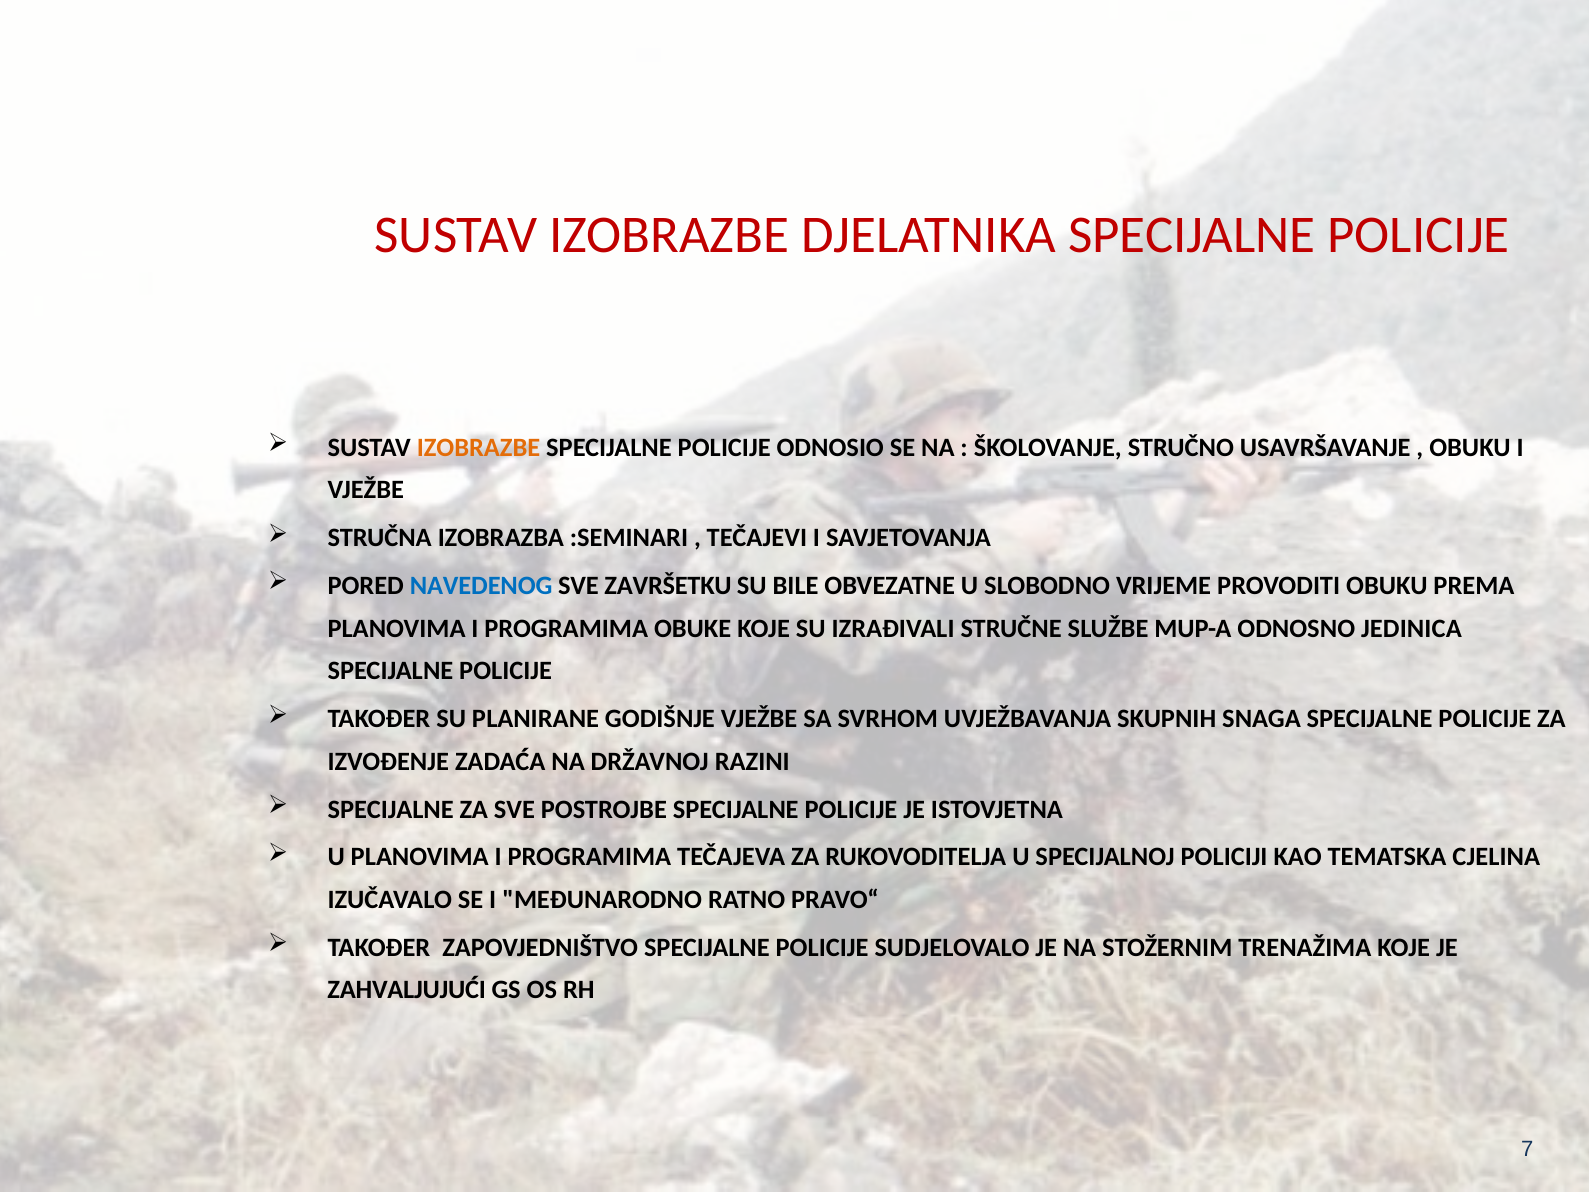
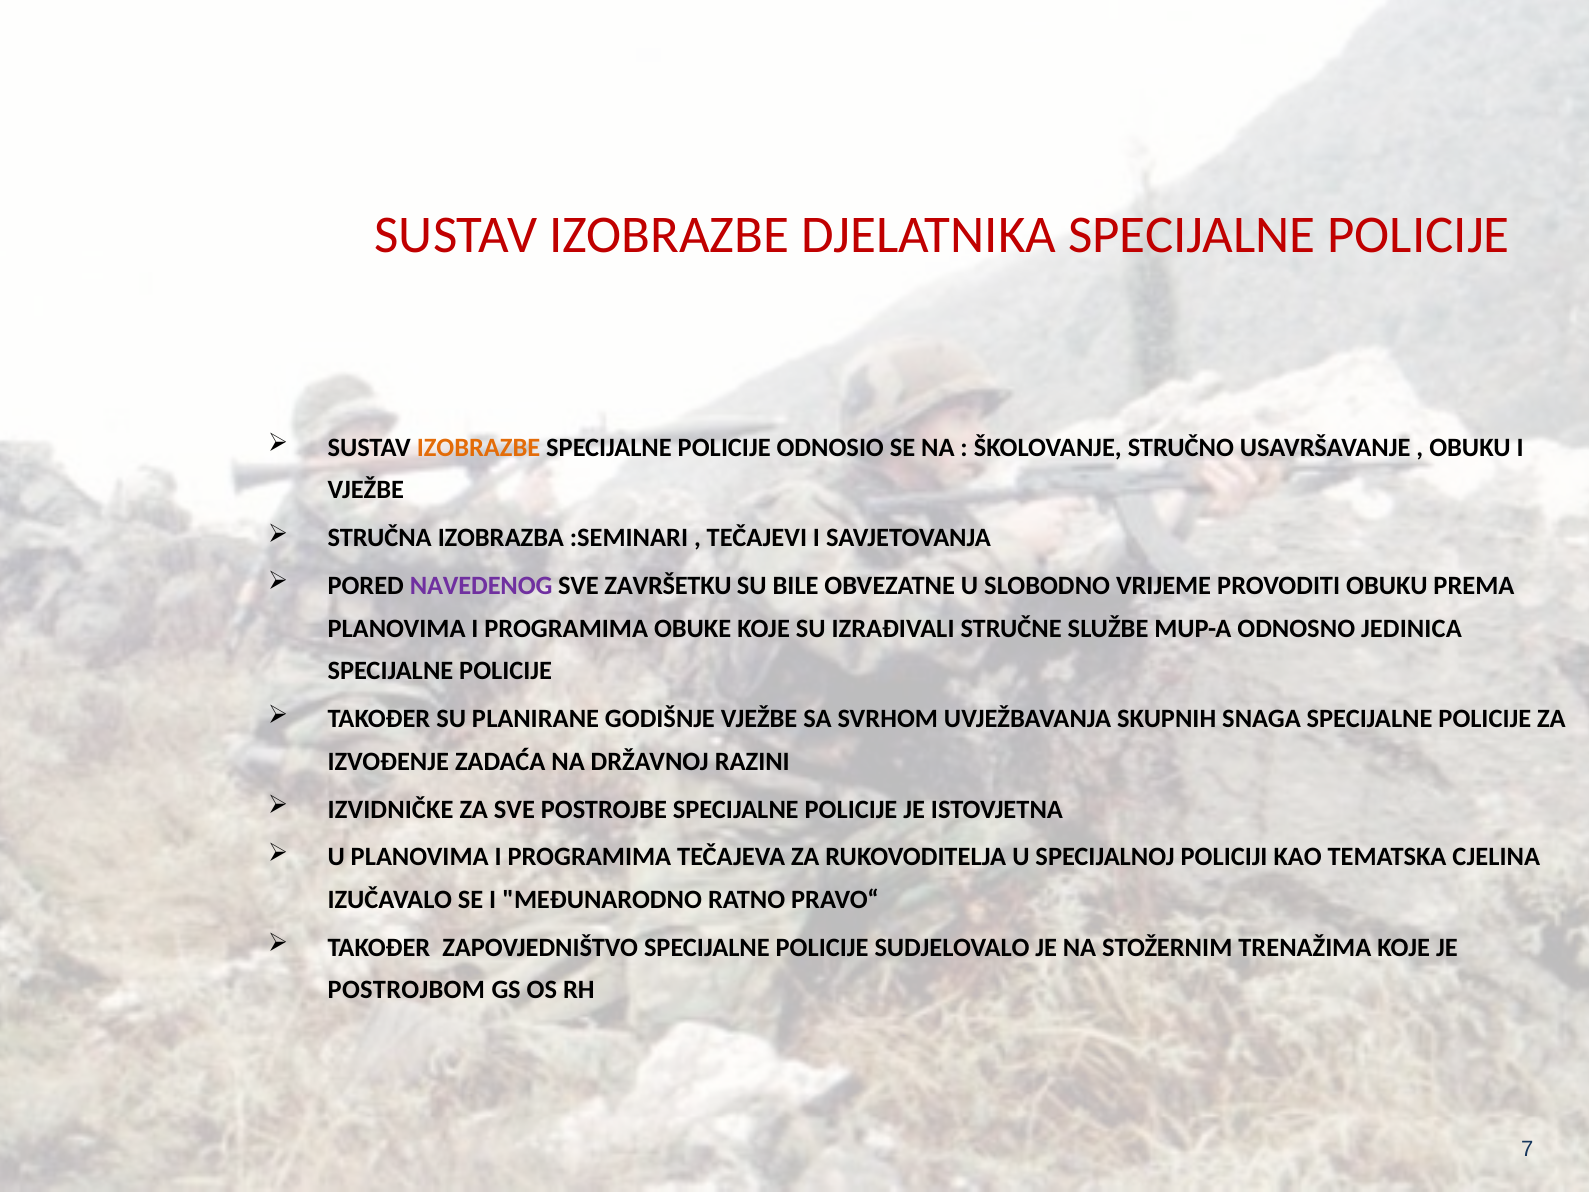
NAVEDENOG colour: blue -> purple
SPECIJALNE at (391, 809): SPECIJALNE -> IZVIDNIČKE
ZAHVALJUJUĆI: ZAHVALJUJUĆI -> POSTROJBOM
